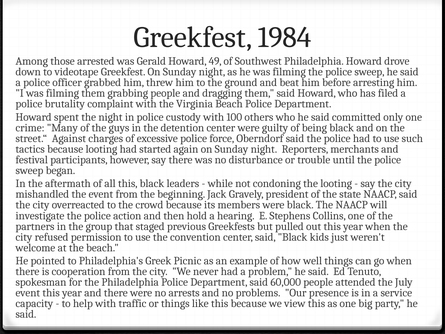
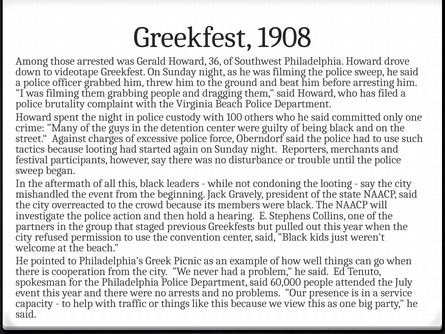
1984: 1984 -> 1908
49: 49 -> 36
